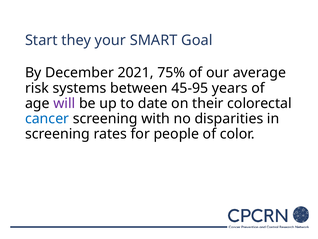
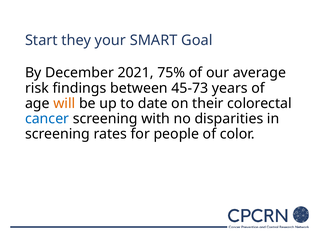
systems: systems -> findings
45-95: 45-95 -> 45-73
will colour: purple -> orange
